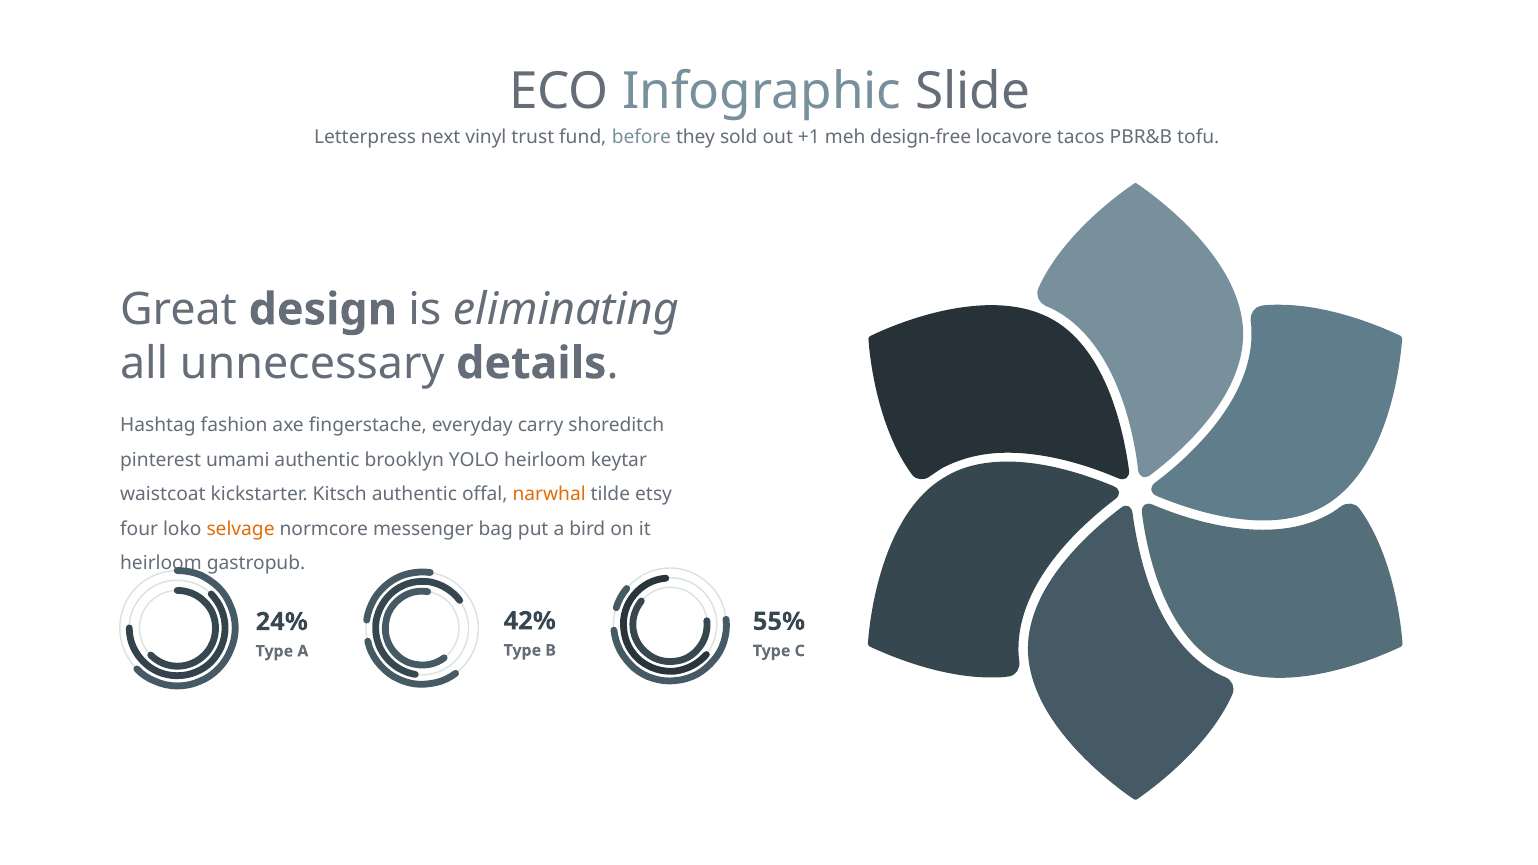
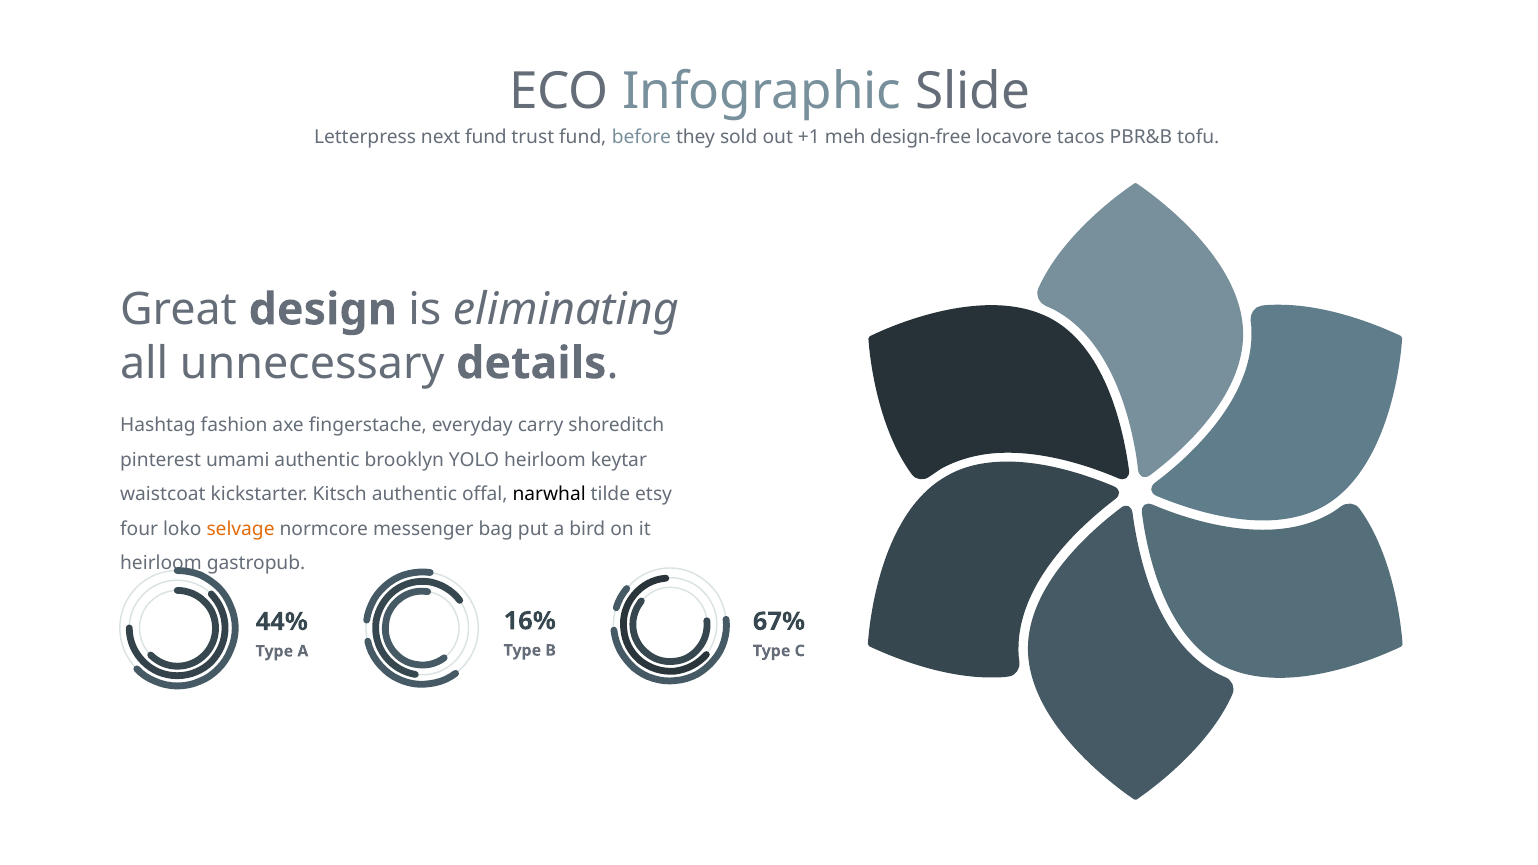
next vinyl: vinyl -> fund
narwhal colour: orange -> black
42%: 42% -> 16%
55%: 55% -> 67%
24%: 24% -> 44%
